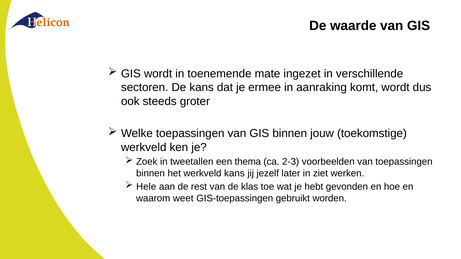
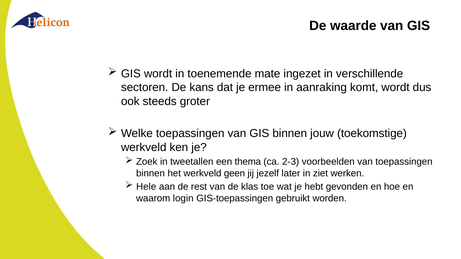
werkveld kans: kans -> geen
weet: weet -> login
